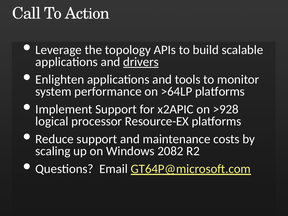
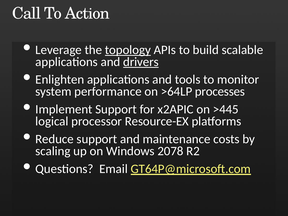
topology underline: none -> present
>64LP platforms: platforms -> processes
>928: >928 -> >445
2082: 2082 -> 2078
